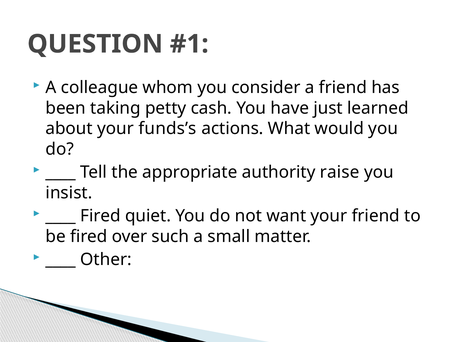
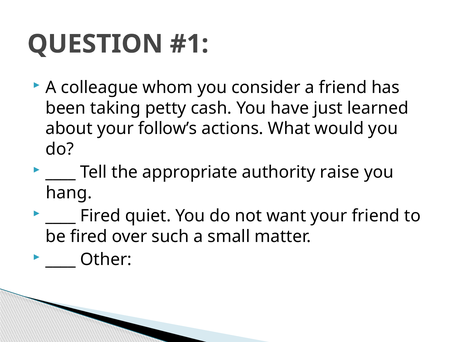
funds’s: funds’s -> follow’s
insist: insist -> hang
